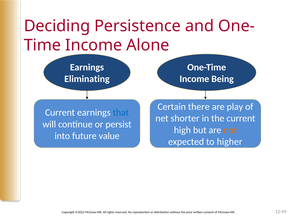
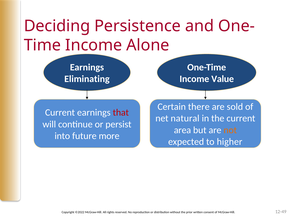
Being: Being -> Value
play: play -> sold
that colour: blue -> red
shorter: shorter -> natural
high: high -> area
value: value -> more
